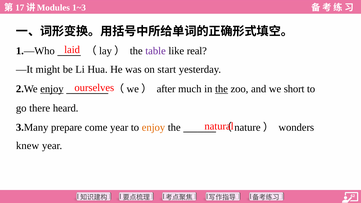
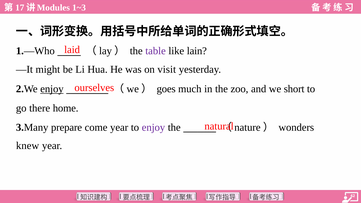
real: real -> lain
start: start -> visit
after: after -> goes
the at (221, 89) underline: present -> none
heard: heard -> home
enjoy at (153, 127) colour: orange -> purple
